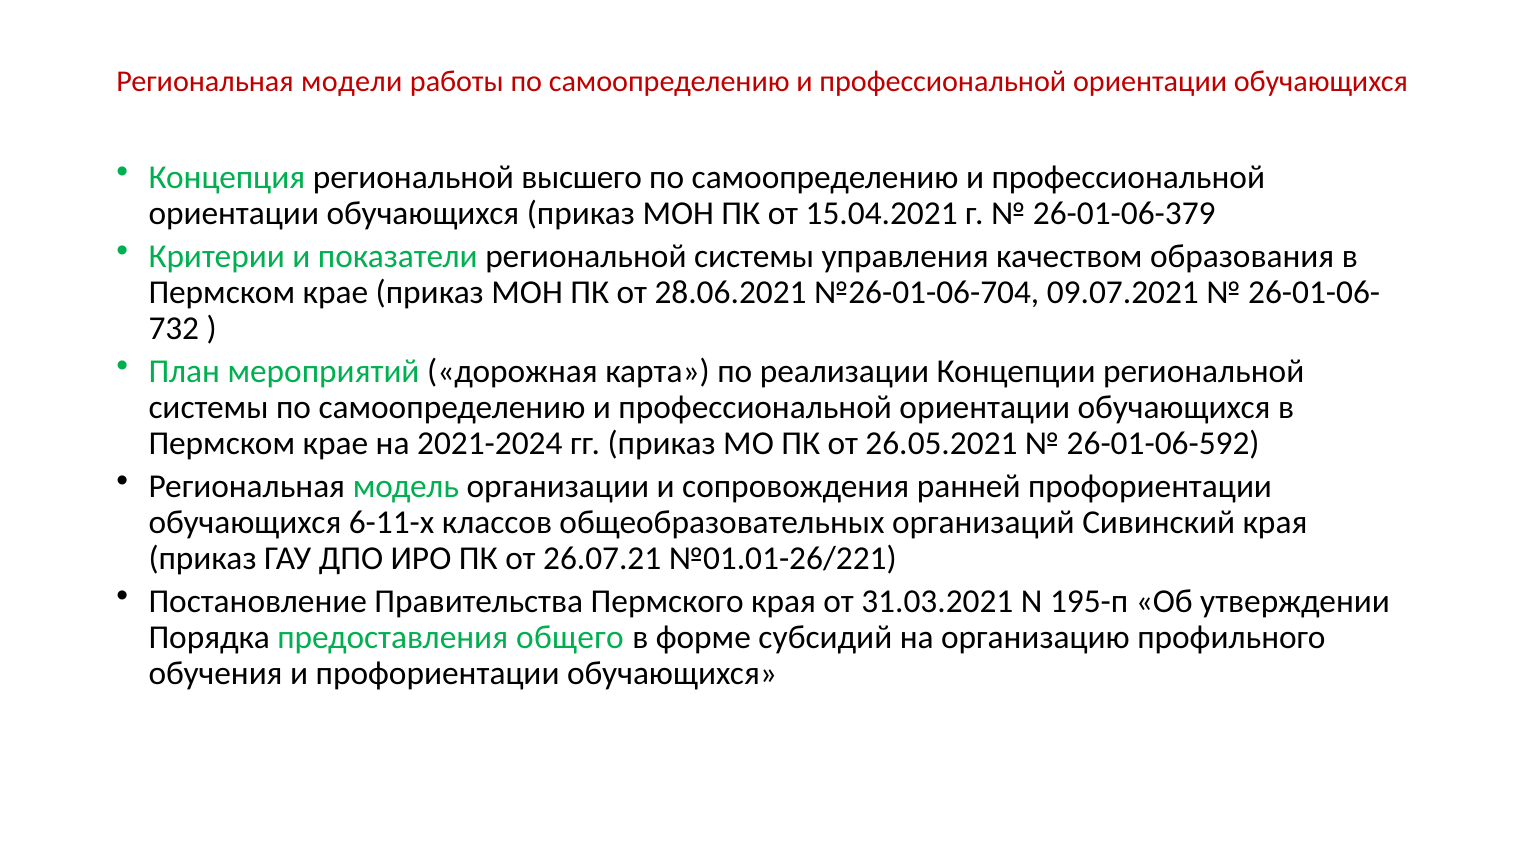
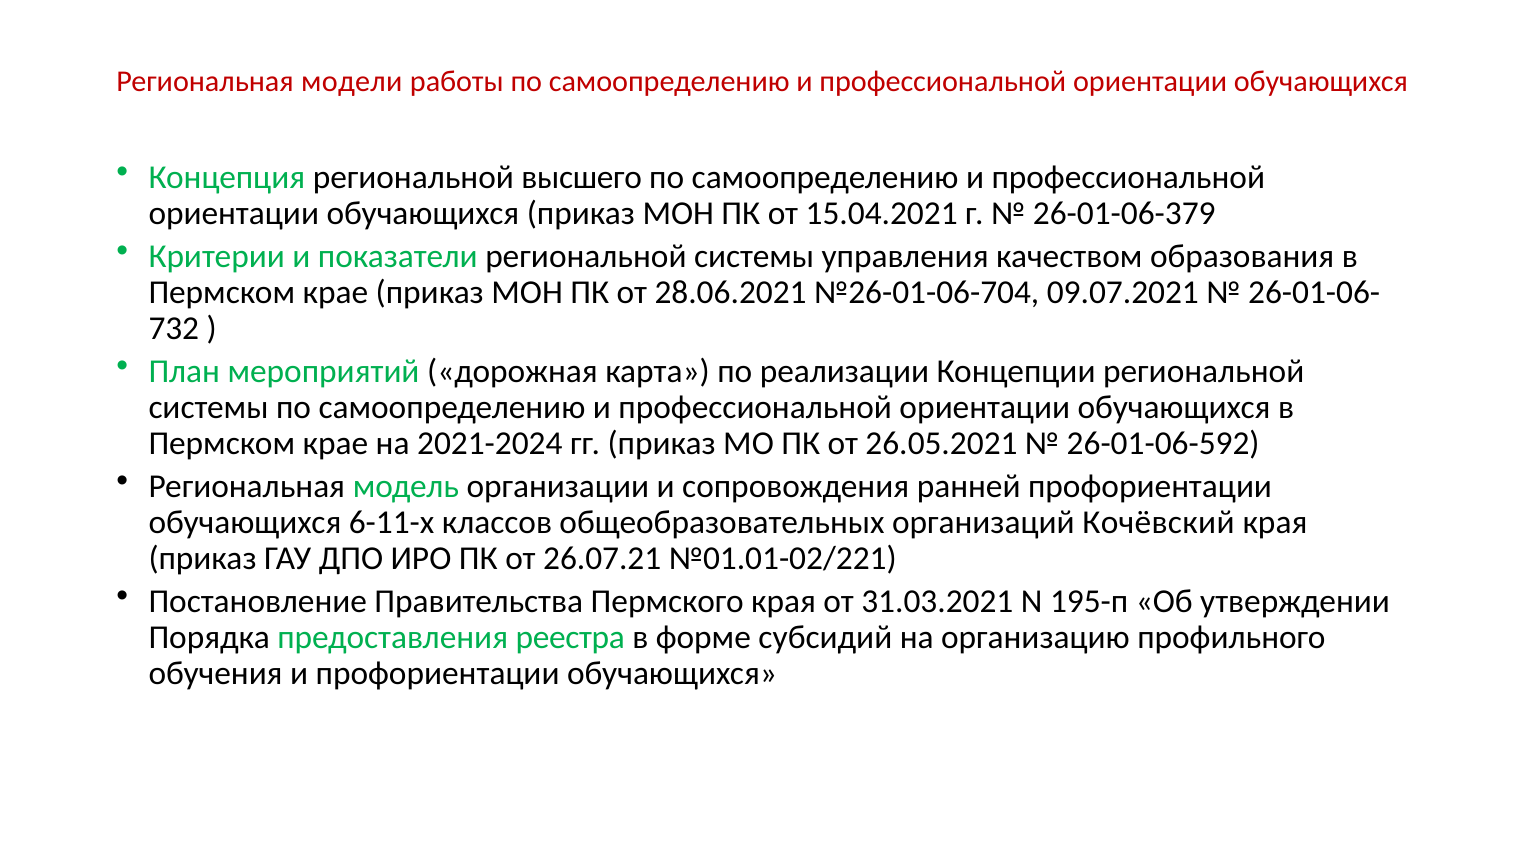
Сивинский: Сивинский -> Кочёвский
№01.01-26/221: №01.01-26/221 -> №01.01-02/221
общего: общего -> реестра
